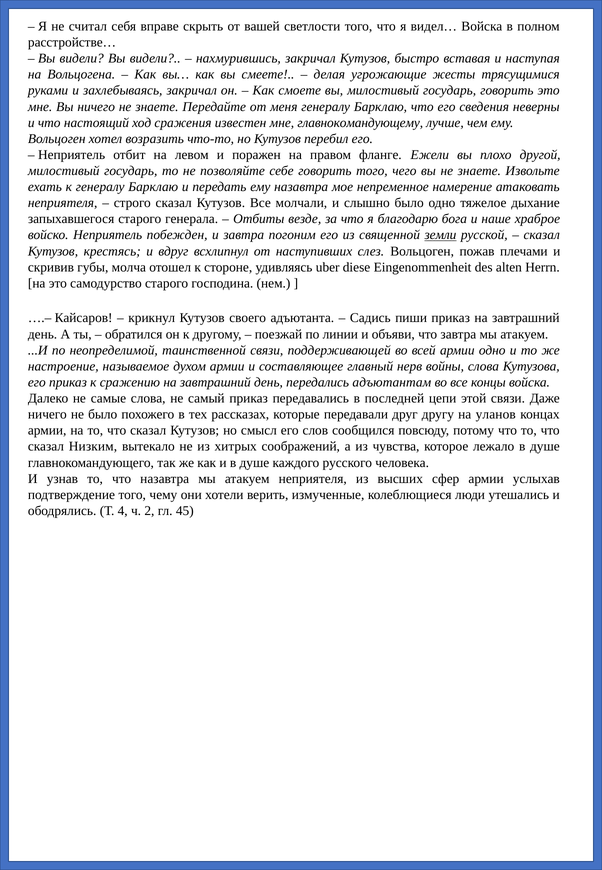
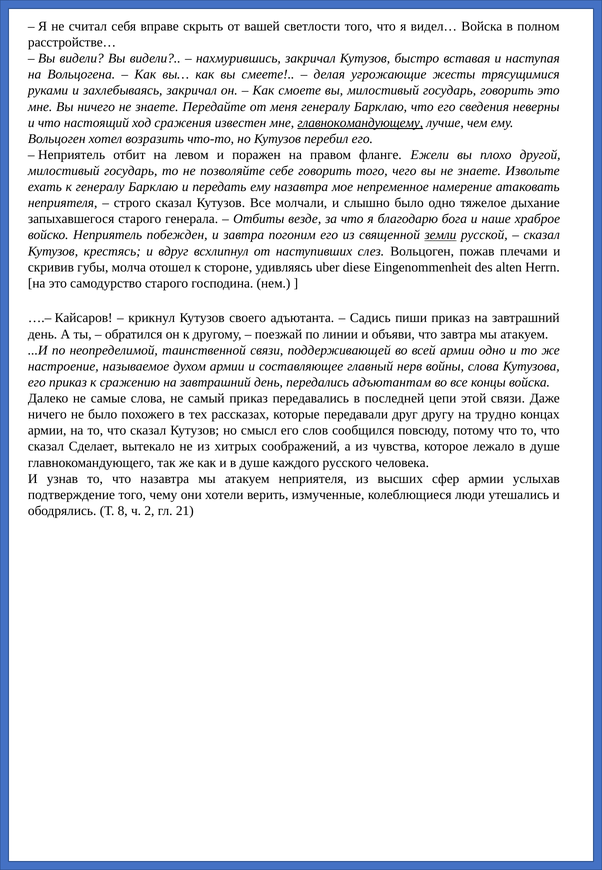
главнокомандующему underline: none -> present
уланов: уланов -> трудно
Низким: Низким -> Сделает
4: 4 -> 8
45: 45 -> 21
